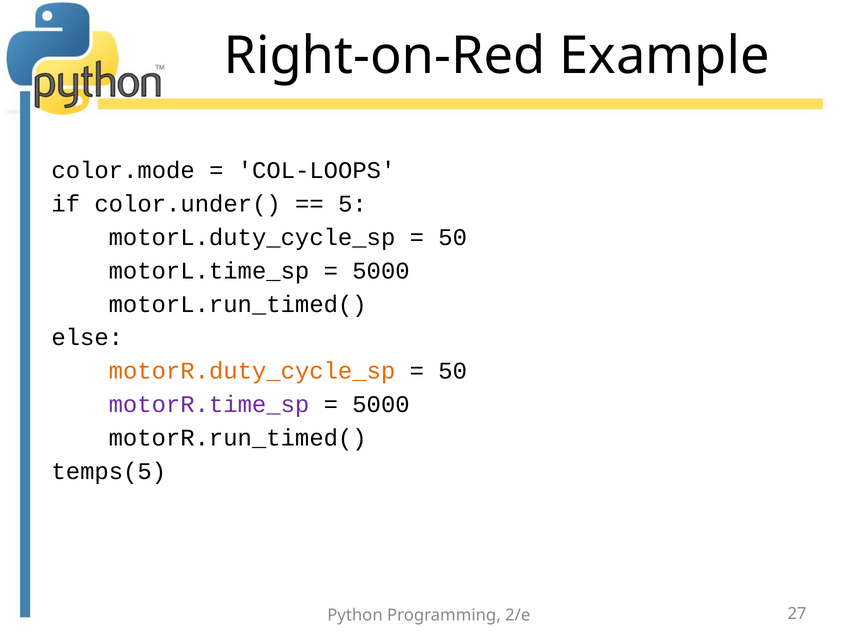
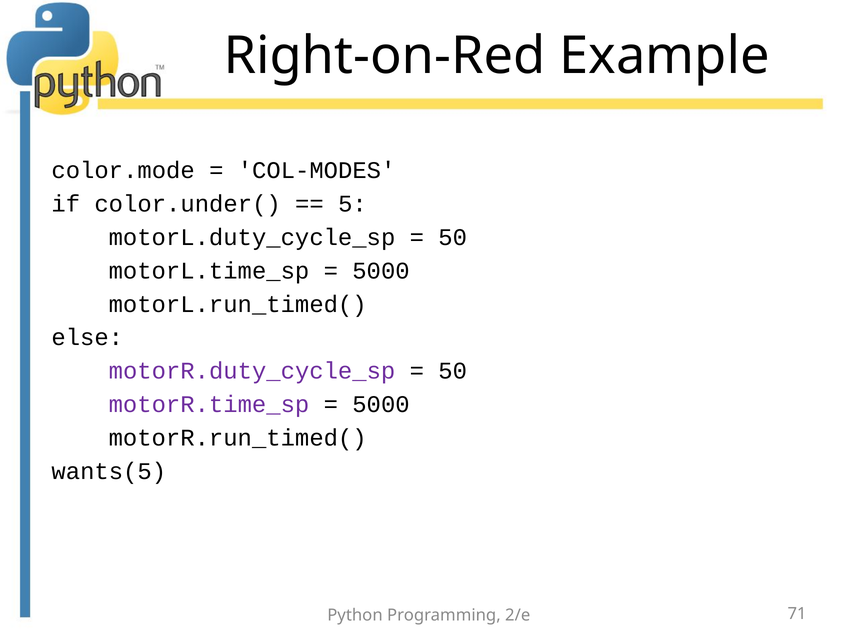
COL-LOOPS: COL-LOOPS -> COL-MODES
motorR.duty_cycle_sp colour: orange -> purple
temps(5: temps(5 -> wants(5
27: 27 -> 71
